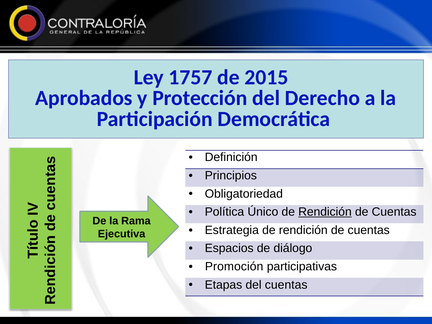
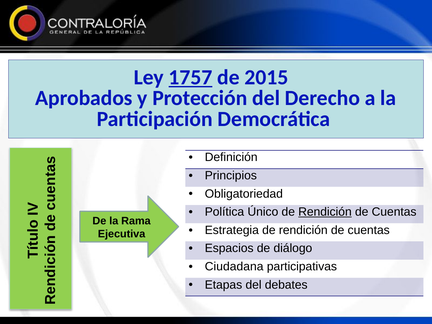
1757 underline: none -> present
Promoción: Promoción -> Ciudadana
del cuentas: cuentas -> debates
